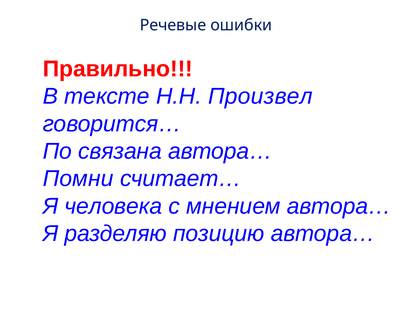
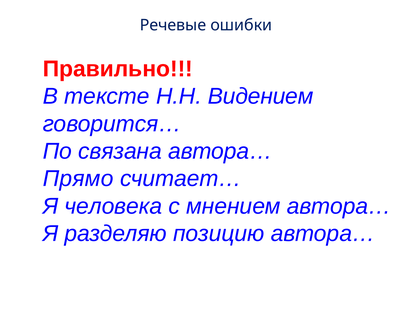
Произвел: Произвел -> Видением
Помни: Помни -> Прямо
